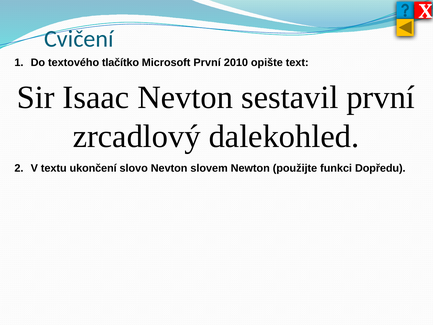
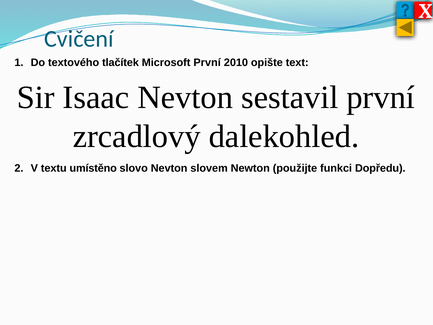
tlačítko: tlačítko -> tlačítek
ukončení: ukončení -> umístěno
